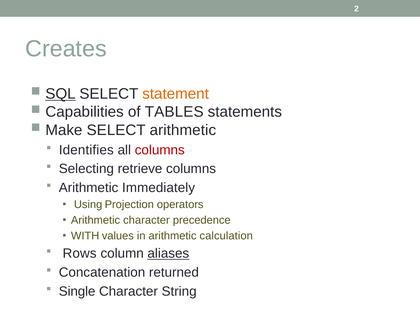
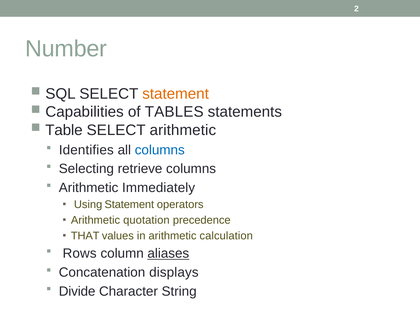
Creates: Creates -> Number
SQL underline: present -> none
Make: Make -> Table
columns at (160, 150) colour: red -> blue
Using Projection: Projection -> Statement
Arithmetic character: character -> quotation
WITH: WITH -> THAT
returned: returned -> displays
Single: Single -> Divide
